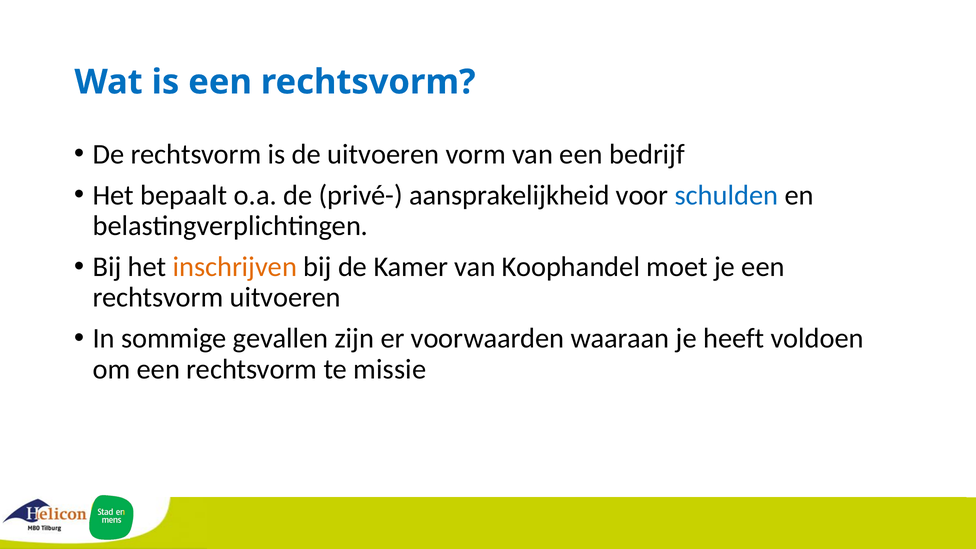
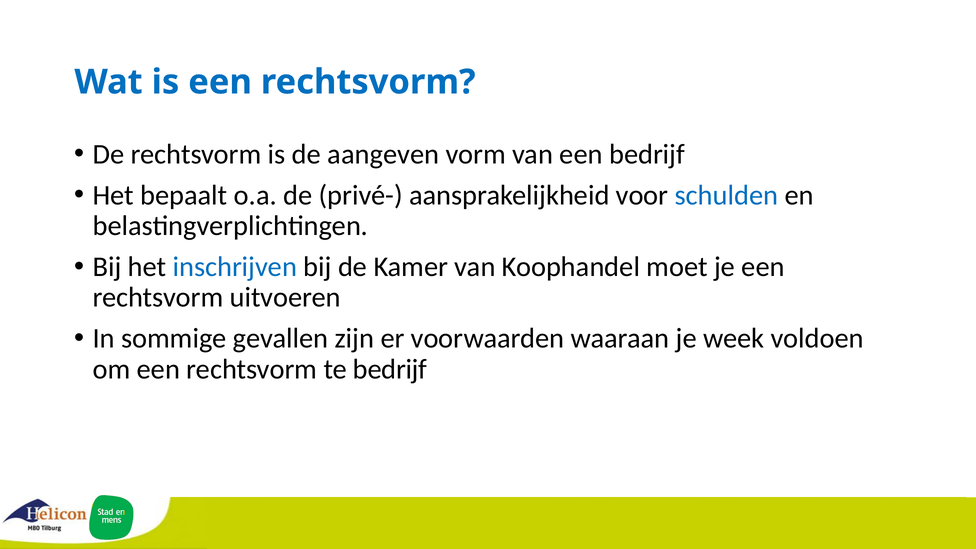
de uitvoeren: uitvoeren -> aangeven
inschrijven colour: orange -> blue
heeft: heeft -> week
te missie: missie -> bedrijf
